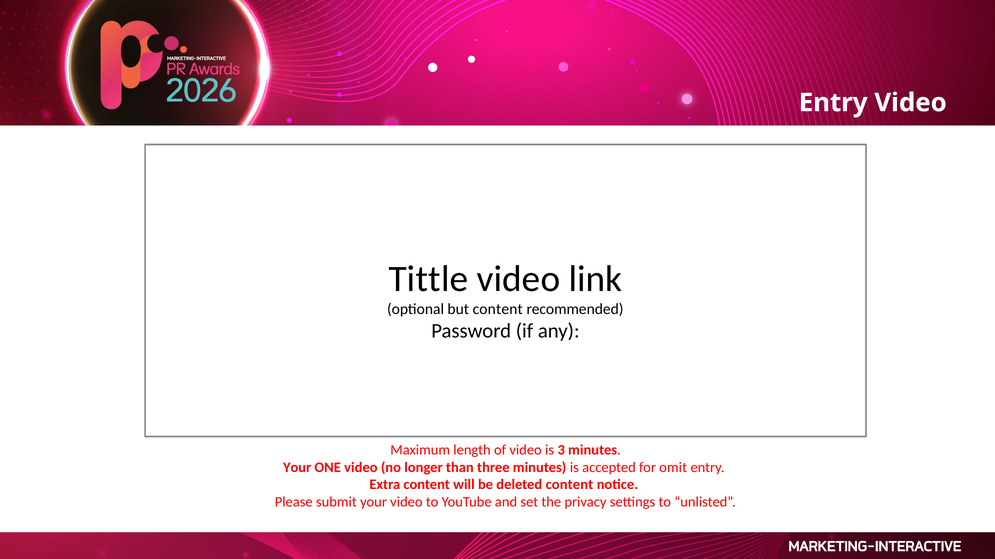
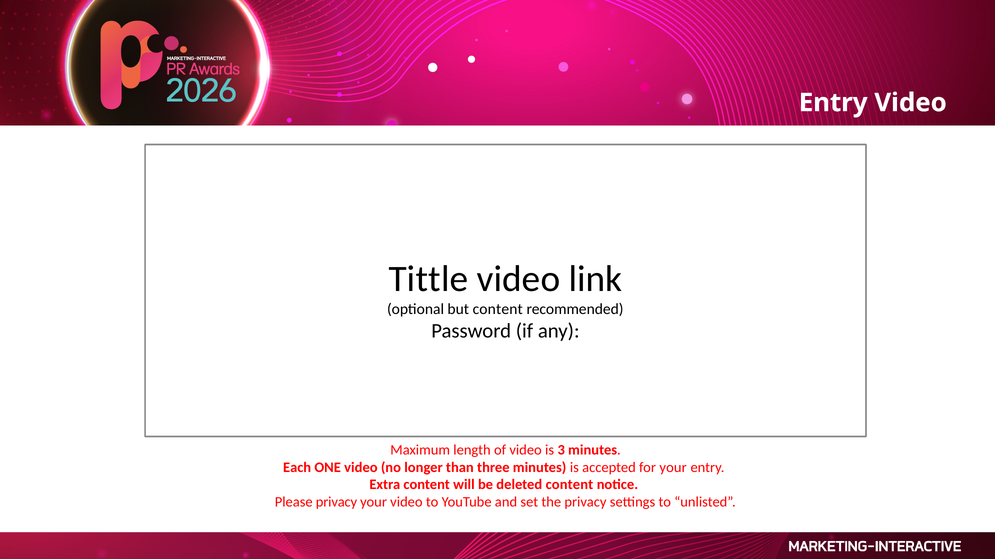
Your at (297, 468): Your -> Each
for omit: omit -> your
Please submit: submit -> privacy
